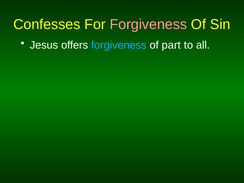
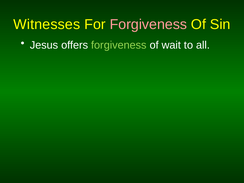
Confesses: Confesses -> Witnesses
forgiveness at (119, 45) colour: light blue -> light green
part: part -> wait
